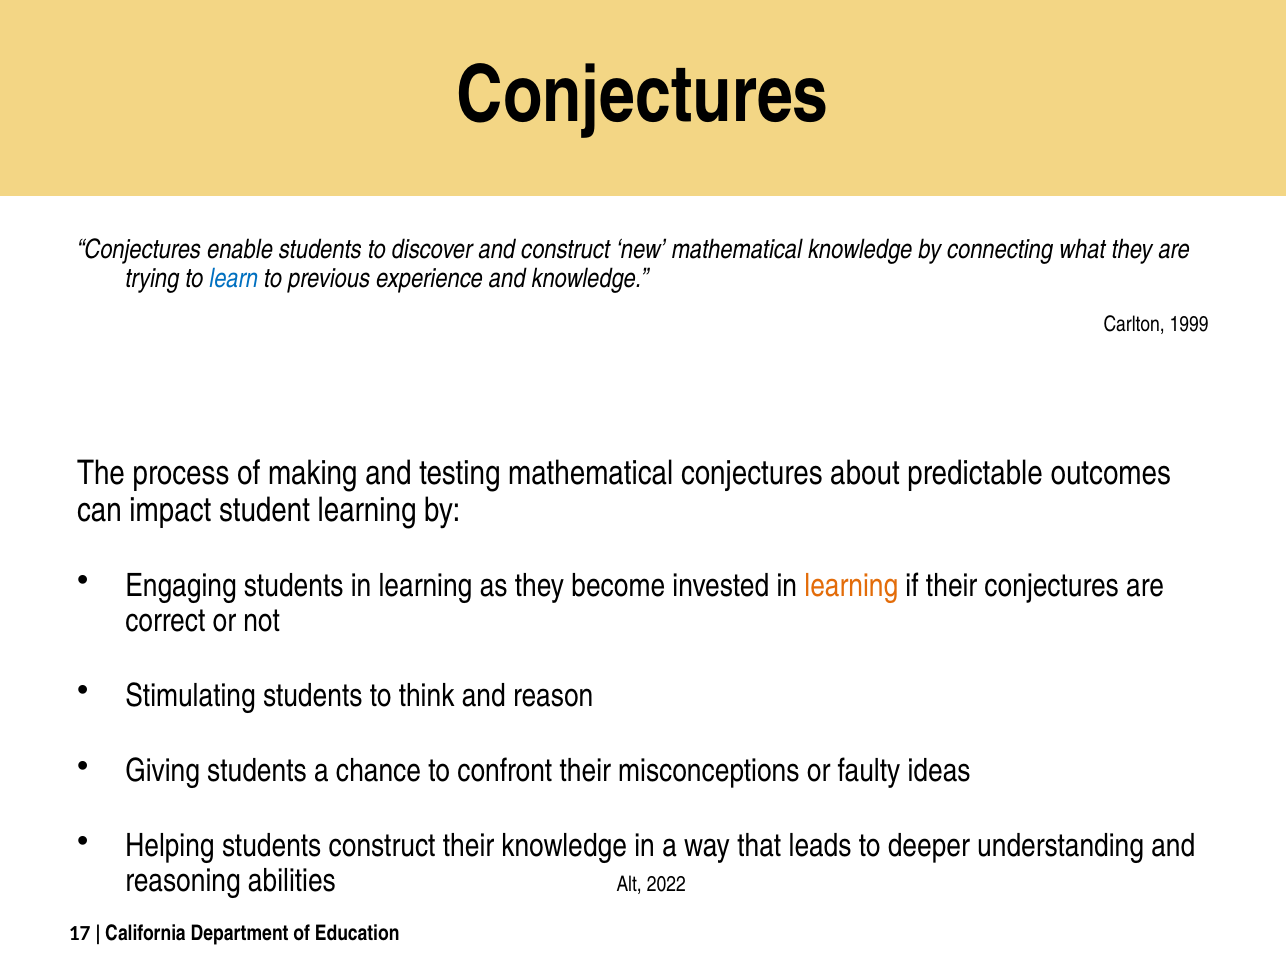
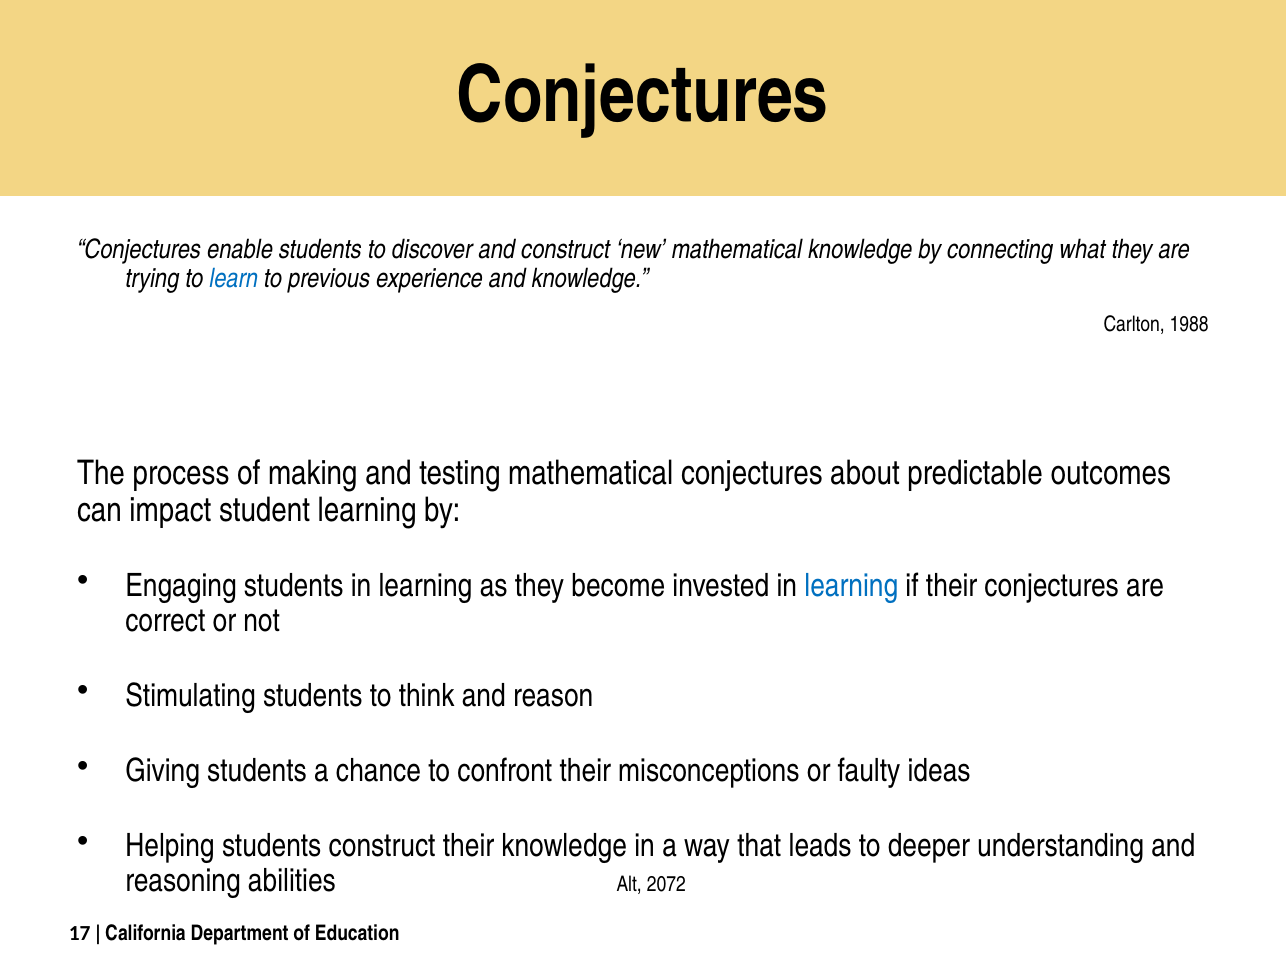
1999: 1999 -> 1988
learning at (851, 586) colour: orange -> blue
2022: 2022 -> 2072
